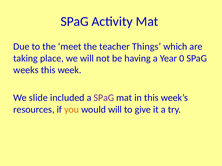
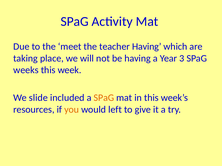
teacher Things: Things -> Having
0: 0 -> 3
SPaG at (104, 98) colour: purple -> orange
would will: will -> left
